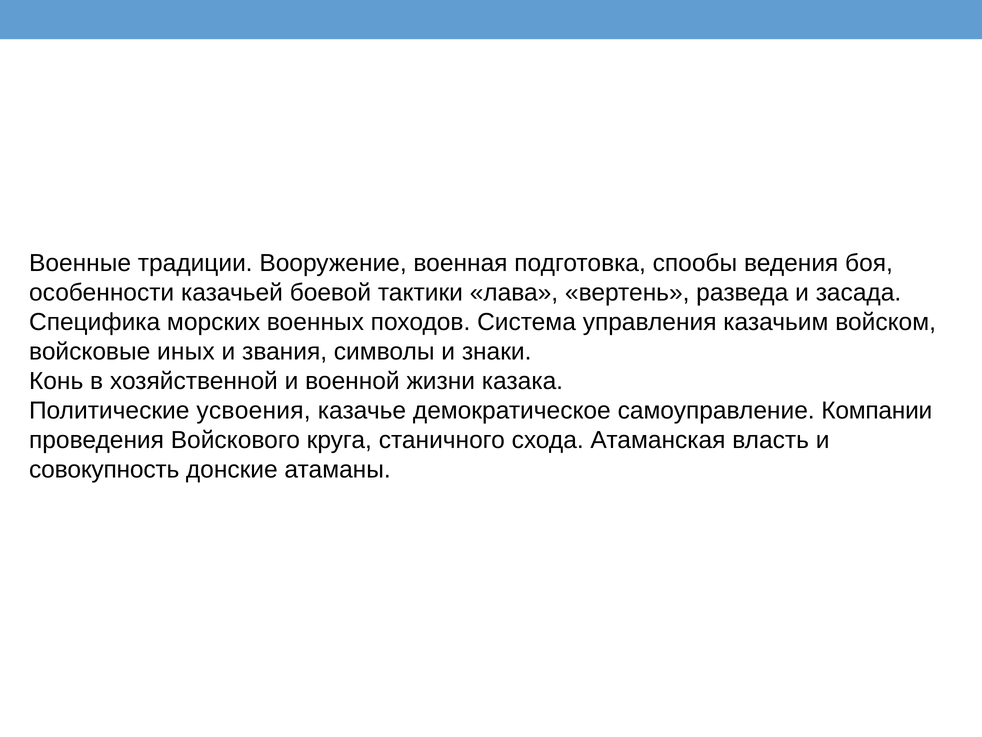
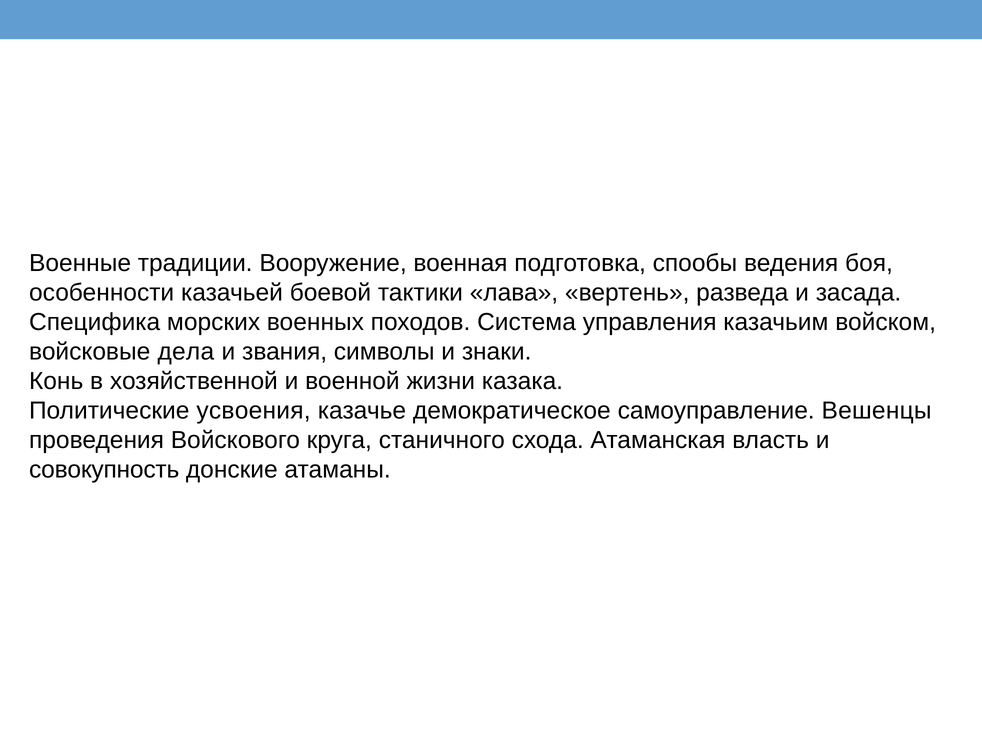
иных: иных -> дела
Компании: Компании -> Вешенцы
